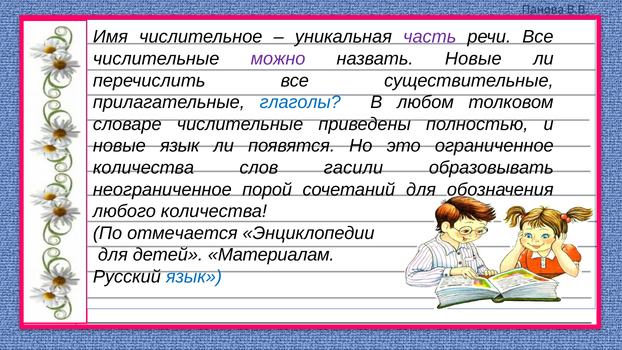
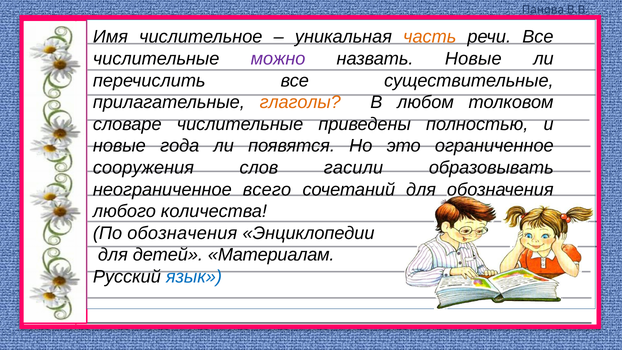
часть colour: purple -> orange
глаголы colour: blue -> orange
новые язык: язык -> года
количества at (144, 168): количества -> сооружения
порой: порой -> всего
По отмечается: отмечается -> обозначения
